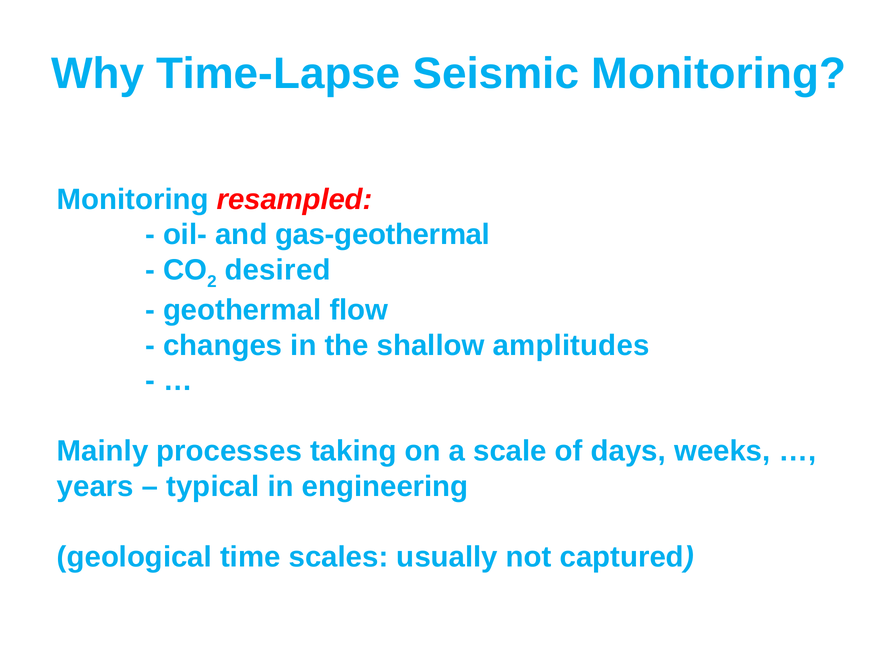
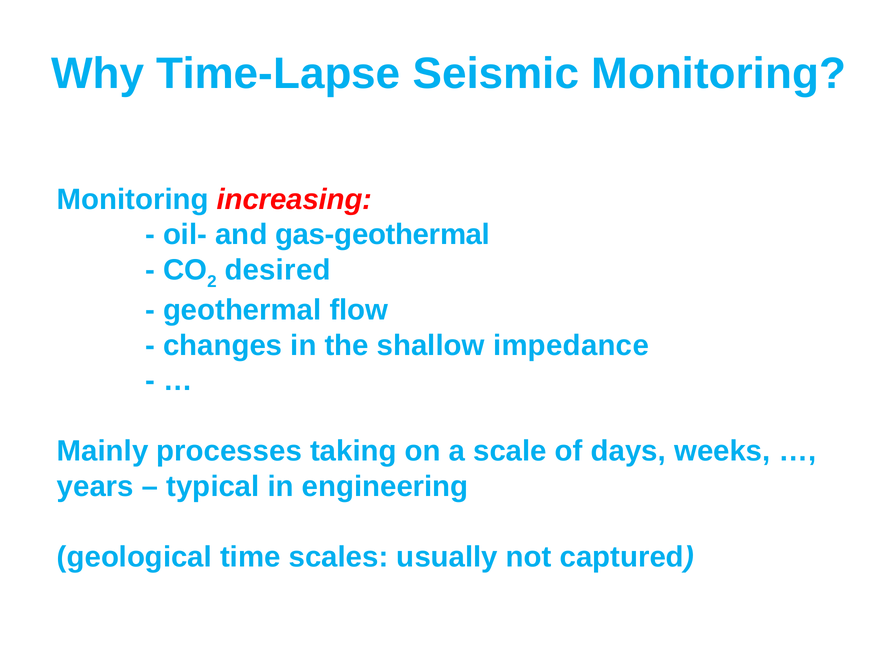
resampled: resampled -> increasing
amplitudes: amplitudes -> impedance
